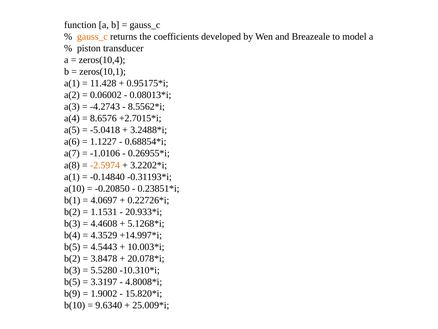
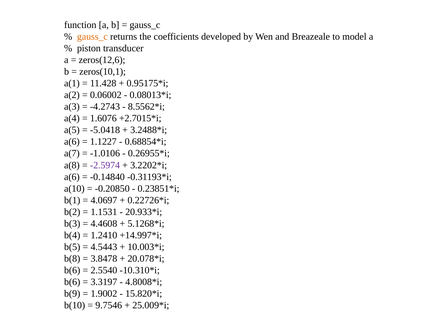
zeros(10,4: zeros(10,4 -> zeros(12,6
8.6576: 8.6576 -> 1.6076
-2.5974 colour: orange -> purple
a(1 at (72, 177): a(1 -> a(6
4.3529: 4.3529 -> 1.2410
b(2 at (72, 258): b(2 -> b(8
b(3 at (72, 270): b(3 -> b(6
5.5280: 5.5280 -> 2.5540
b(5 at (72, 282): b(5 -> b(6
9.6340: 9.6340 -> 9.7546
